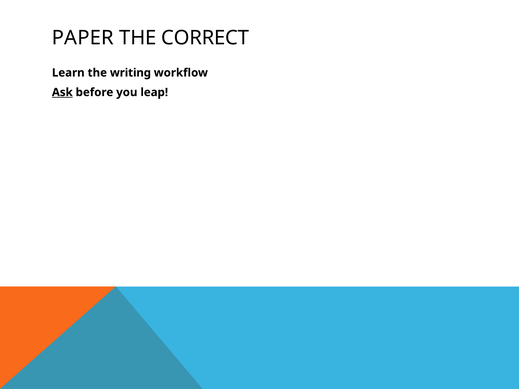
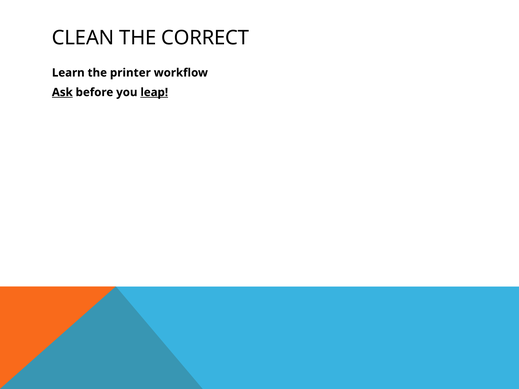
PAPER: PAPER -> CLEAN
writing: writing -> printer
leap underline: none -> present
